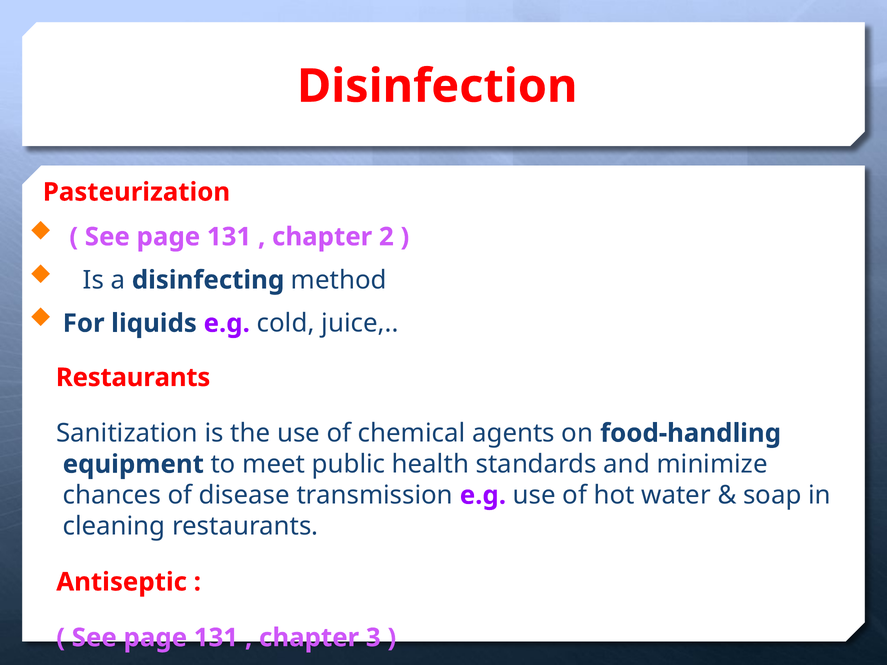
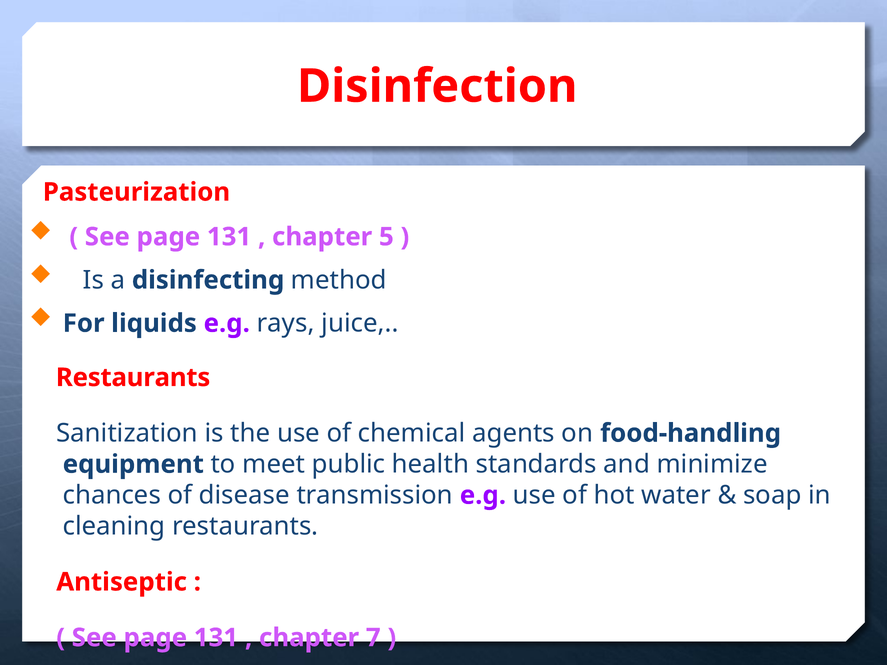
2: 2 -> 5
cold: cold -> rays
3: 3 -> 7
